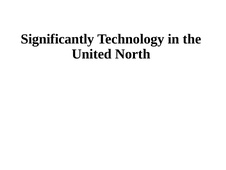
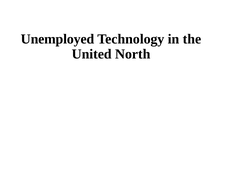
Significantly: Significantly -> Unemployed
